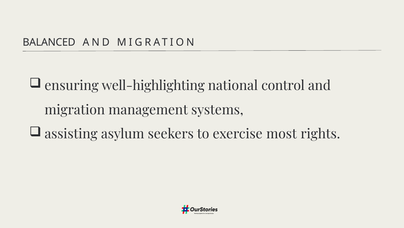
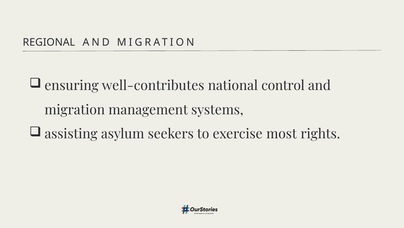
BALANCED: BALANCED -> REGIONAL
well-highlighting: well-highlighting -> well-contributes
